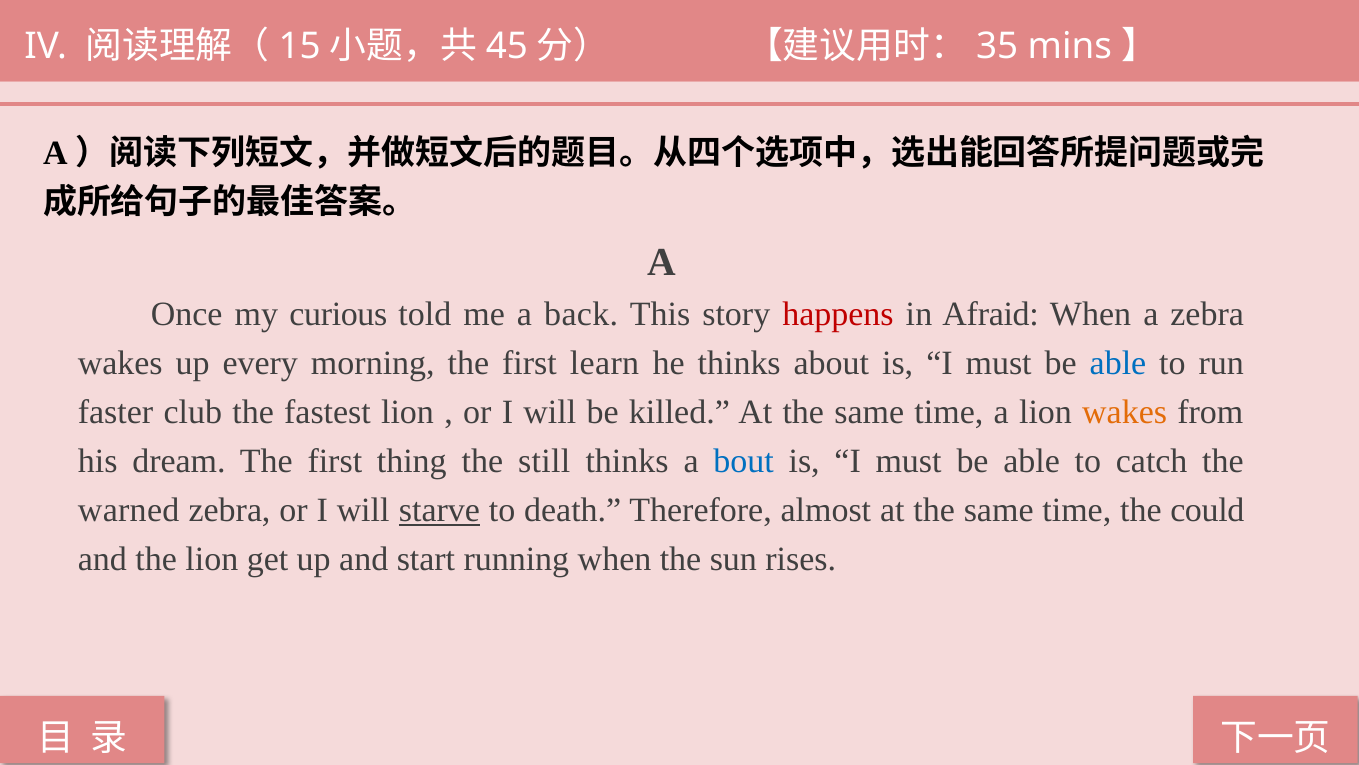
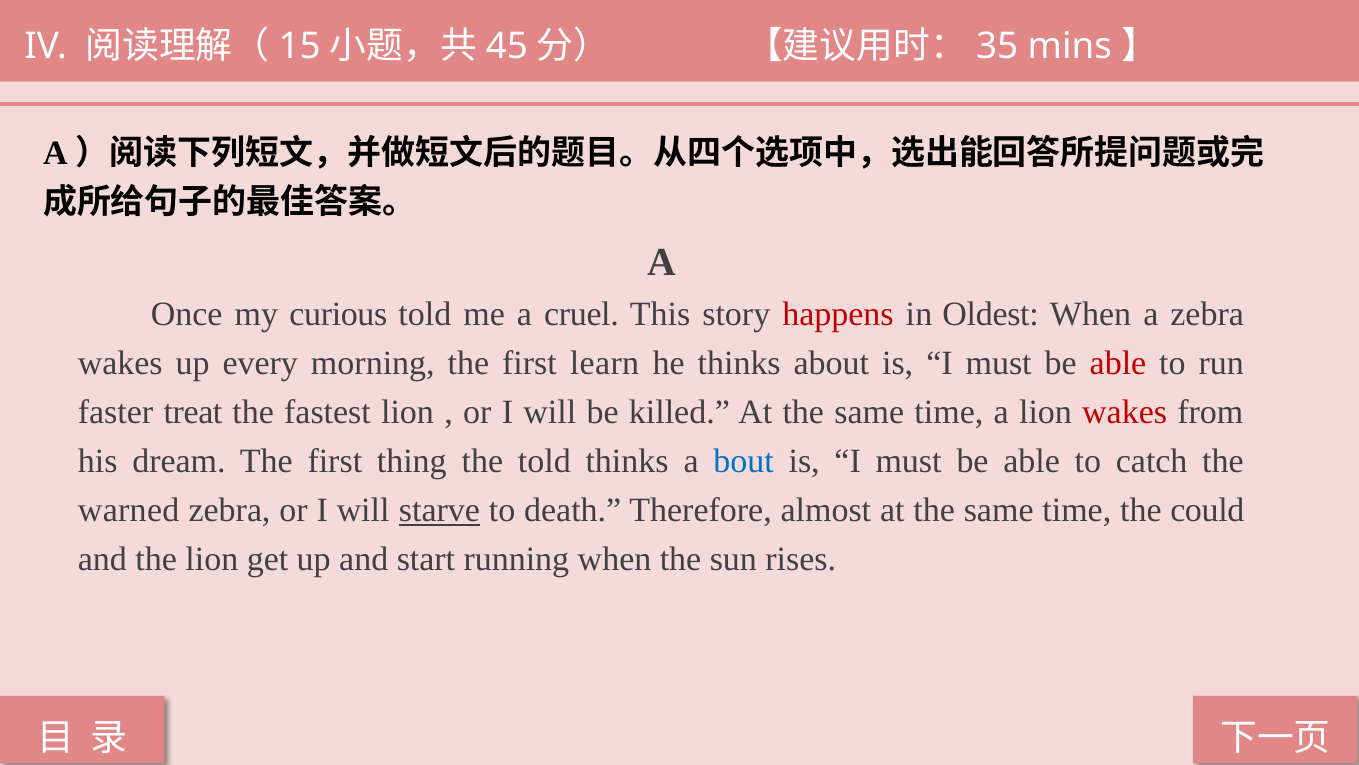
back: back -> cruel
Afraid: Afraid -> Oldest
able at (1118, 363) colour: blue -> red
club: club -> treat
wakes at (1125, 412) colour: orange -> red
the still: still -> told
